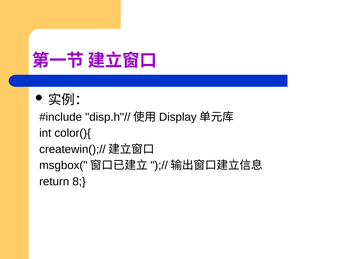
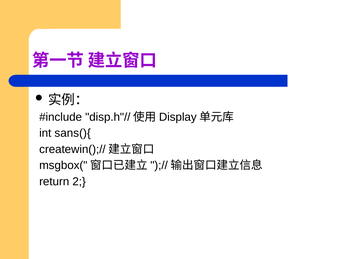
color(){: color(){ -> sans(){
8: 8 -> 2
